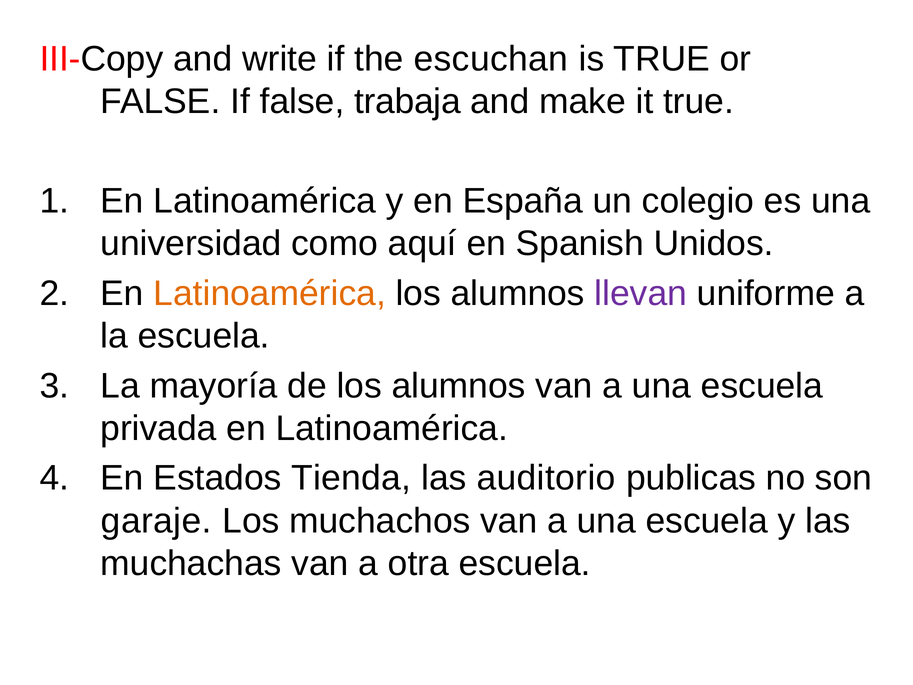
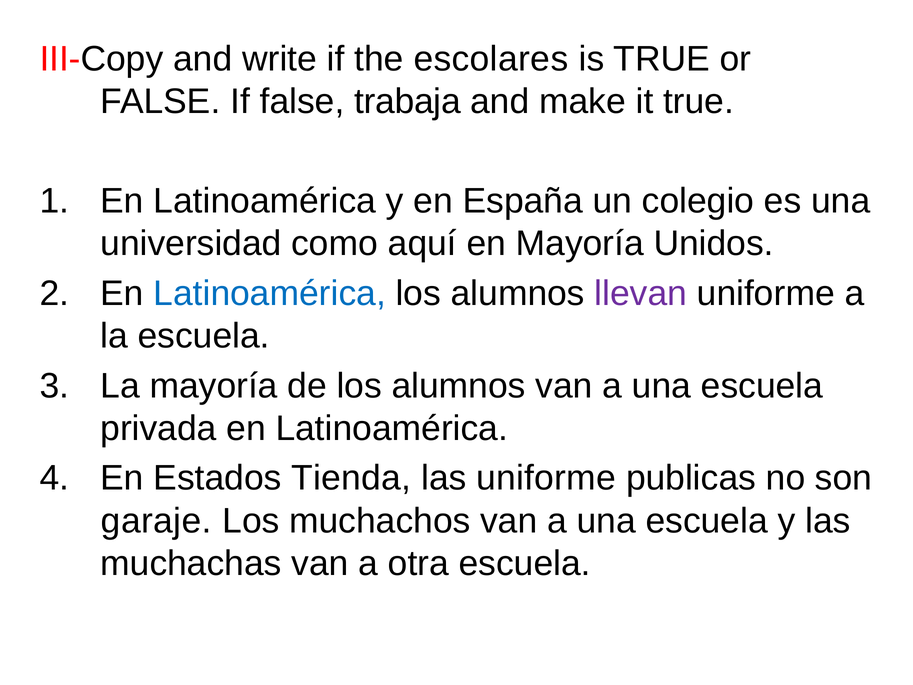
escuchan: escuchan -> escolares
en Spanish: Spanish -> Mayoría
Latinoamérica at (270, 293) colour: orange -> blue
las auditorio: auditorio -> uniforme
